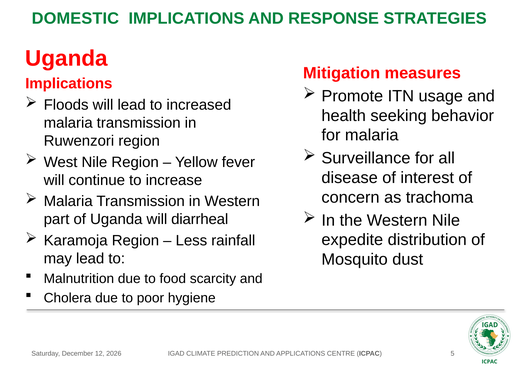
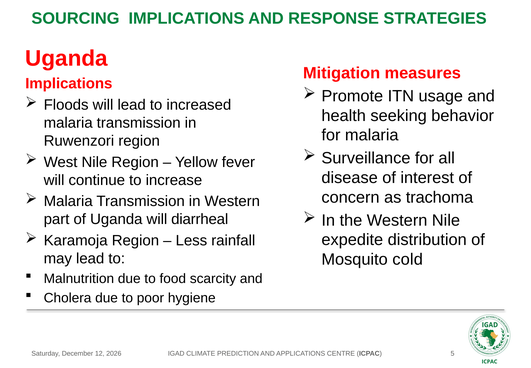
DOMESTIC: DOMESTIC -> SOURCING
dust: dust -> cold
